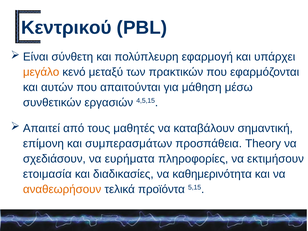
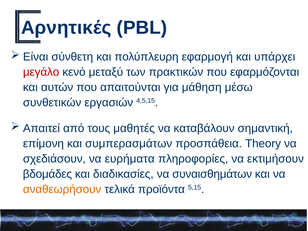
Κεντρικού: Κεντρικού -> Αρνητικές
μεγάλο colour: orange -> red
ετοιμασία: ετοιμασία -> βδομάδες
καθημερινότητα: καθημερινότητα -> συναισθημάτων
